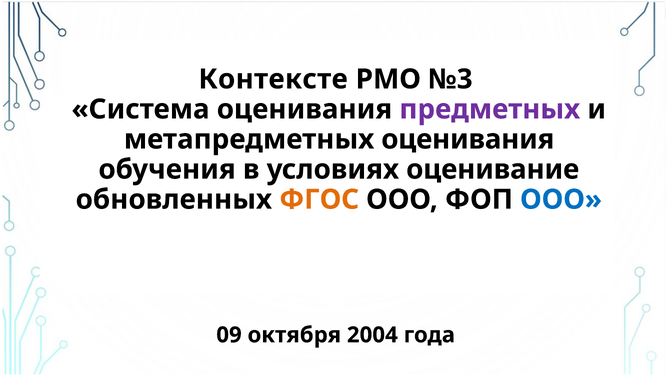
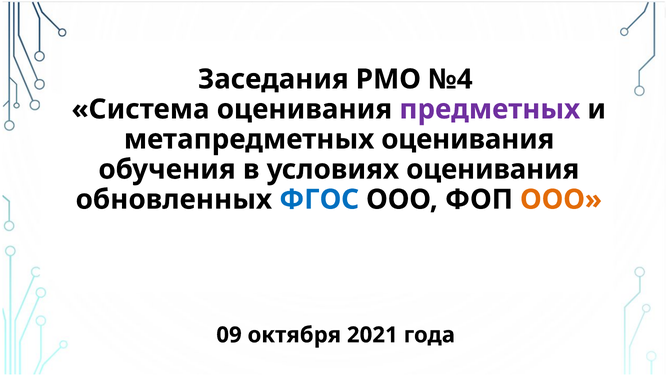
Контексте: Контексте -> Заседания
№3: №3 -> №4
условиях оценивание: оценивание -> оценивания
ФГОС colour: orange -> blue
ООО at (561, 199) colour: blue -> orange
2004: 2004 -> 2021
